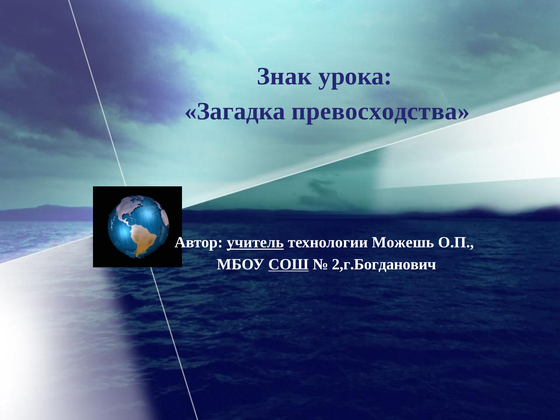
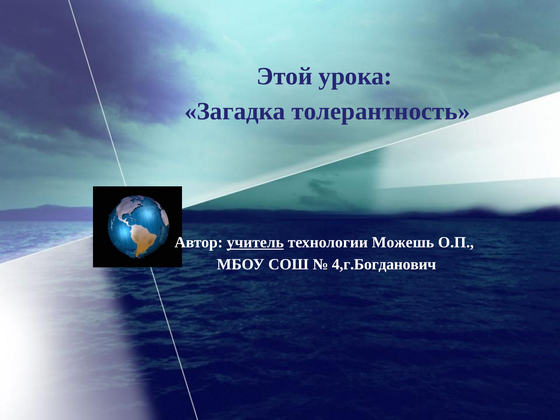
Знак: Знак -> Этой
превосходства: превосходства -> толерантность
СОШ underline: present -> none
2,г.Богданович: 2,г.Богданович -> 4,г.Богданович
